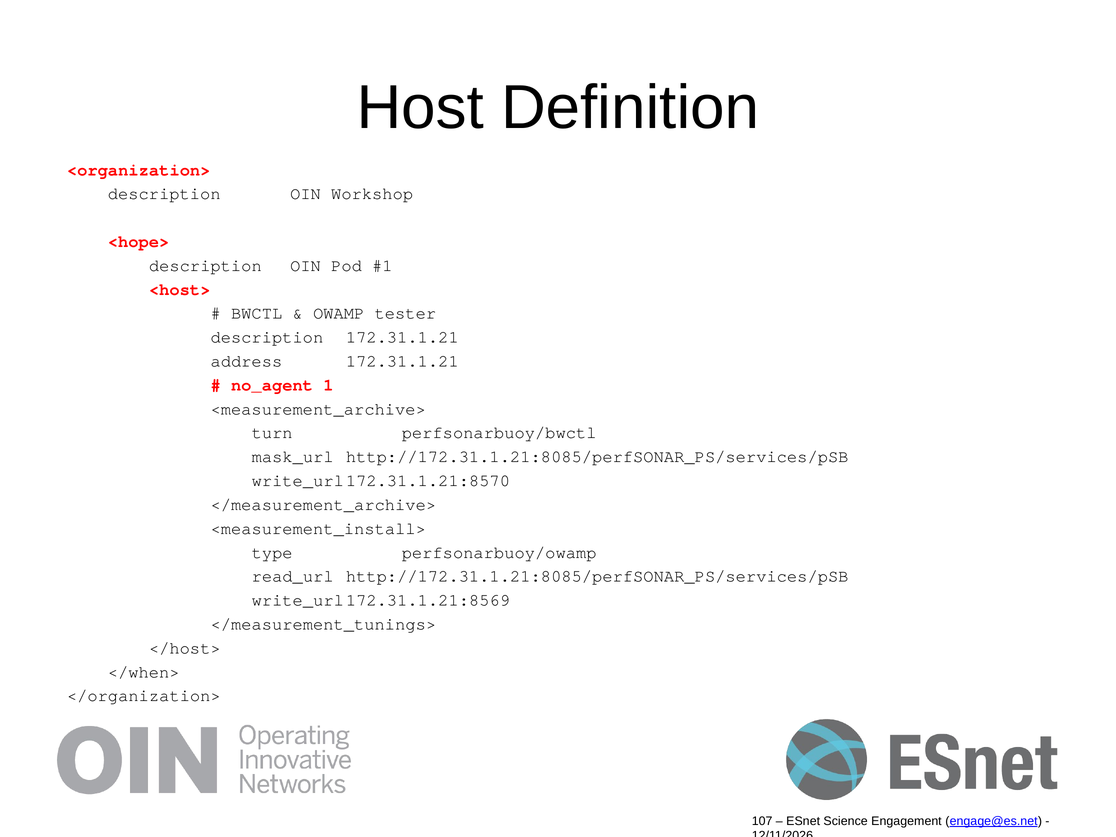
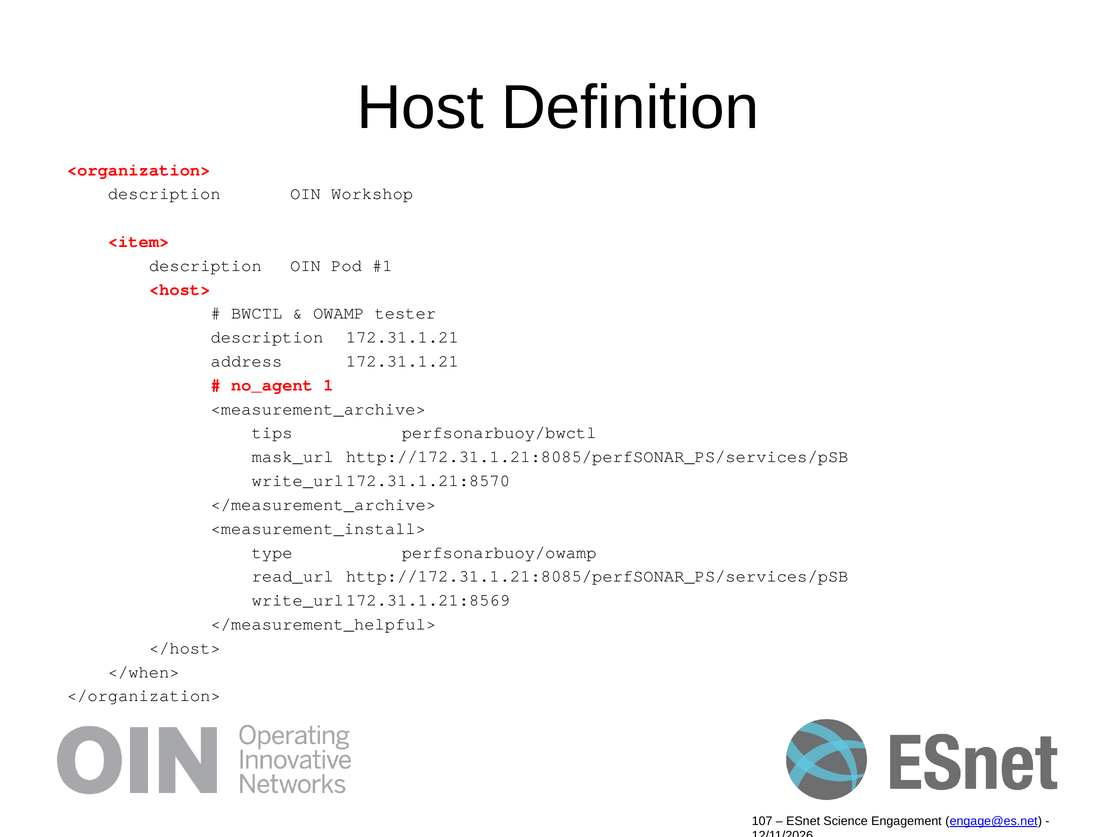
<hope>: <hope> -> <item>
turn: turn -> tips
</measurement_tunings>: </measurement_tunings> -> </measurement_helpful>
